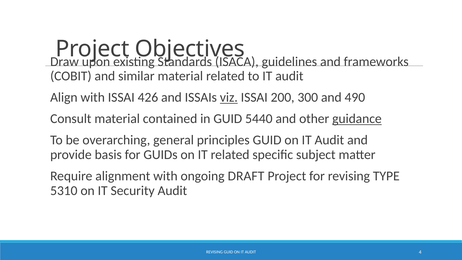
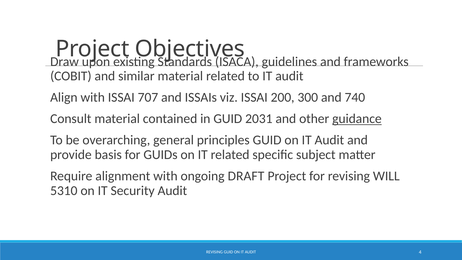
426: 426 -> 707
viz underline: present -> none
490: 490 -> 740
5440: 5440 -> 2031
TYPE: TYPE -> WILL
